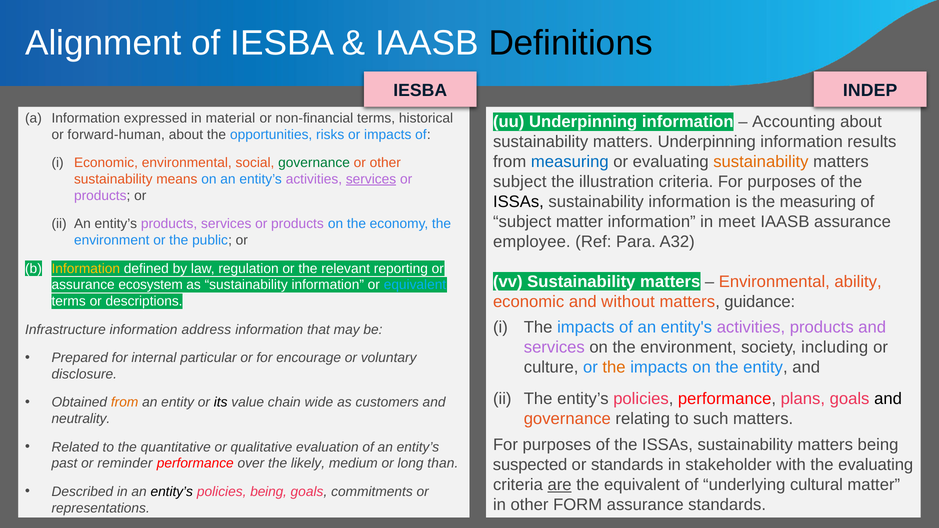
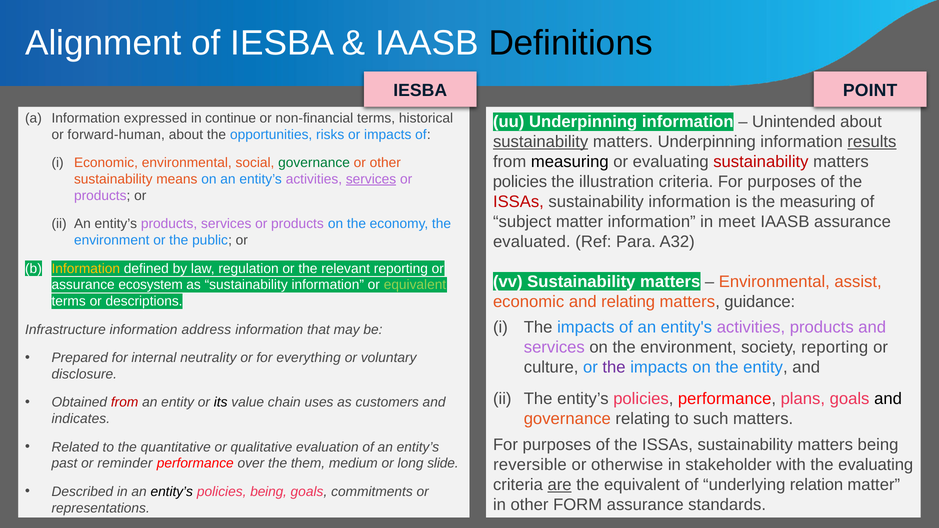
INDEP: INDEP -> POINT
material: material -> continue
Accounting: Accounting -> Unintended
sustainability at (541, 142) underline: none -> present
results underline: none -> present
measuring at (570, 162) colour: blue -> black
sustainability at (761, 162) colour: orange -> red
subject at (520, 182): subject -> policies
ISSAs at (518, 202) colour: black -> red
employee: employee -> evaluated
ability: ability -> assist
equivalent at (415, 285) colour: light blue -> light green
and without: without -> relating
society including: including -> reporting
particular: particular -> neutrality
encourage: encourage -> everything
the at (614, 367) colour: orange -> purple
from at (125, 402) colour: orange -> red
wide: wide -> uses
neutrality: neutrality -> indicates
likely: likely -> them
than: than -> slide
suspected: suspected -> reversible
or standards: standards -> otherwise
cultural: cultural -> relation
